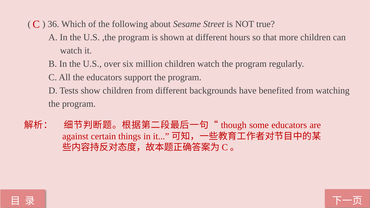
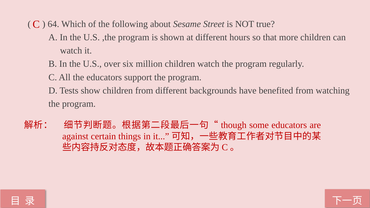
36: 36 -> 64
